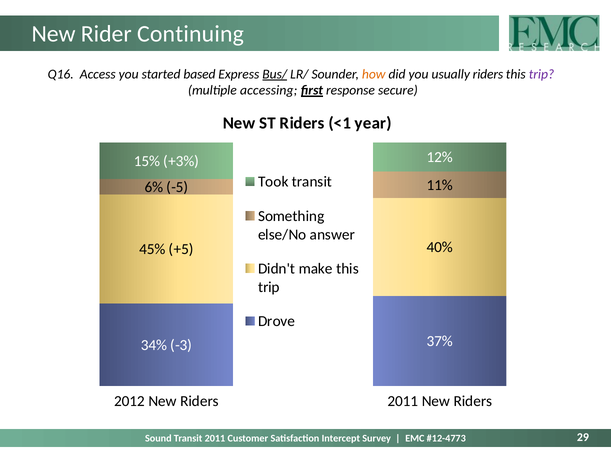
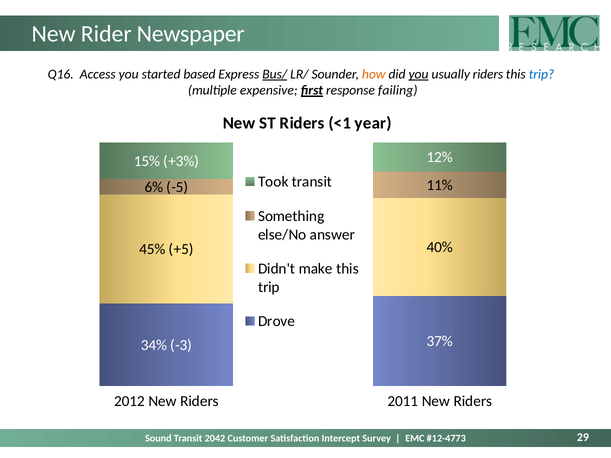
Continuing: Continuing -> Newspaper
you at (419, 74) underline: none -> present
trip at (542, 74) colour: purple -> blue
accessing: accessing -> expensive
secure: secure -> failing
Transit 2011: 2011 -> 2042
